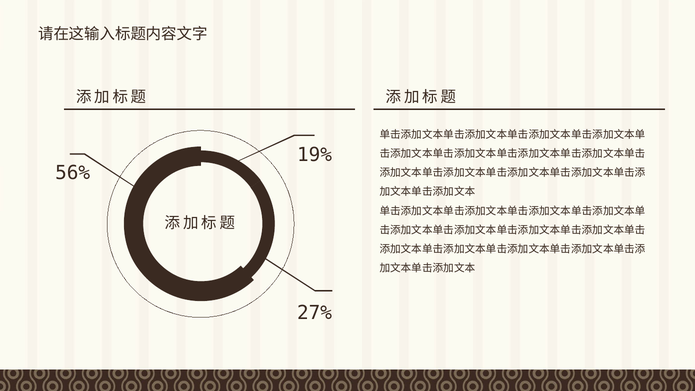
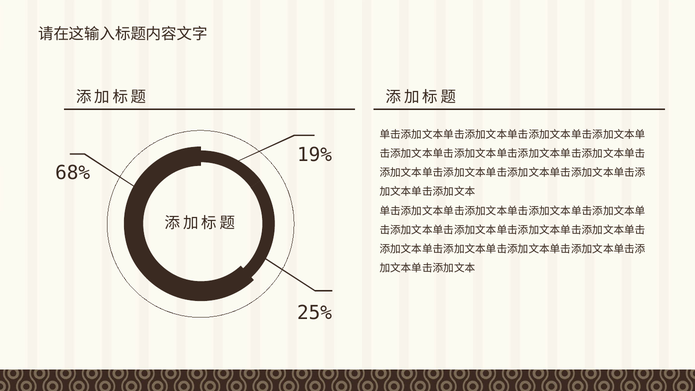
56%: 56% -> 68%
27%: 27% -> 25%
